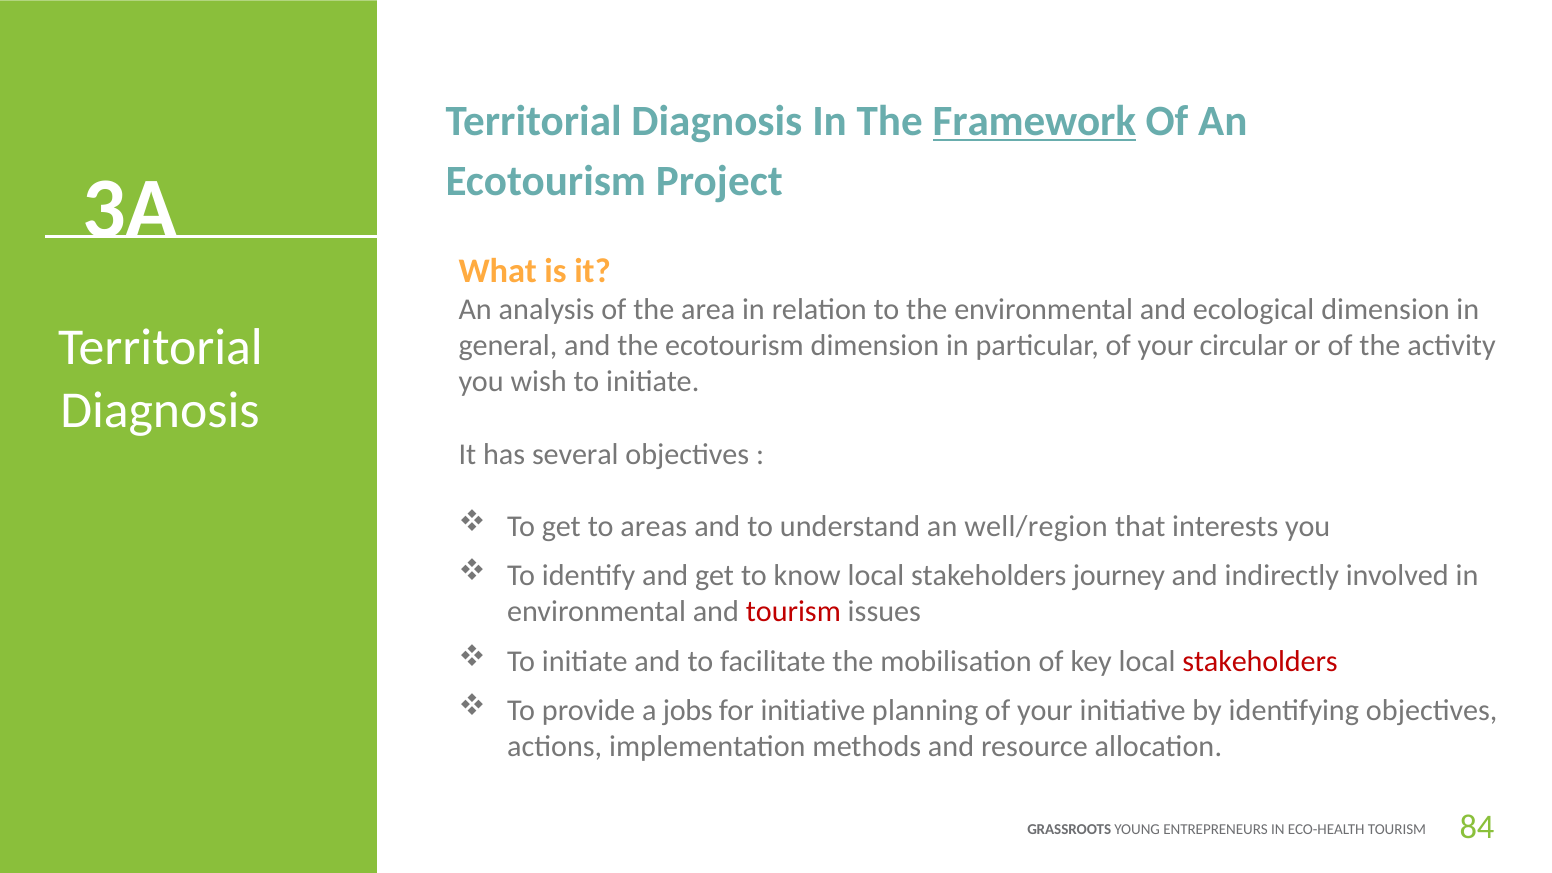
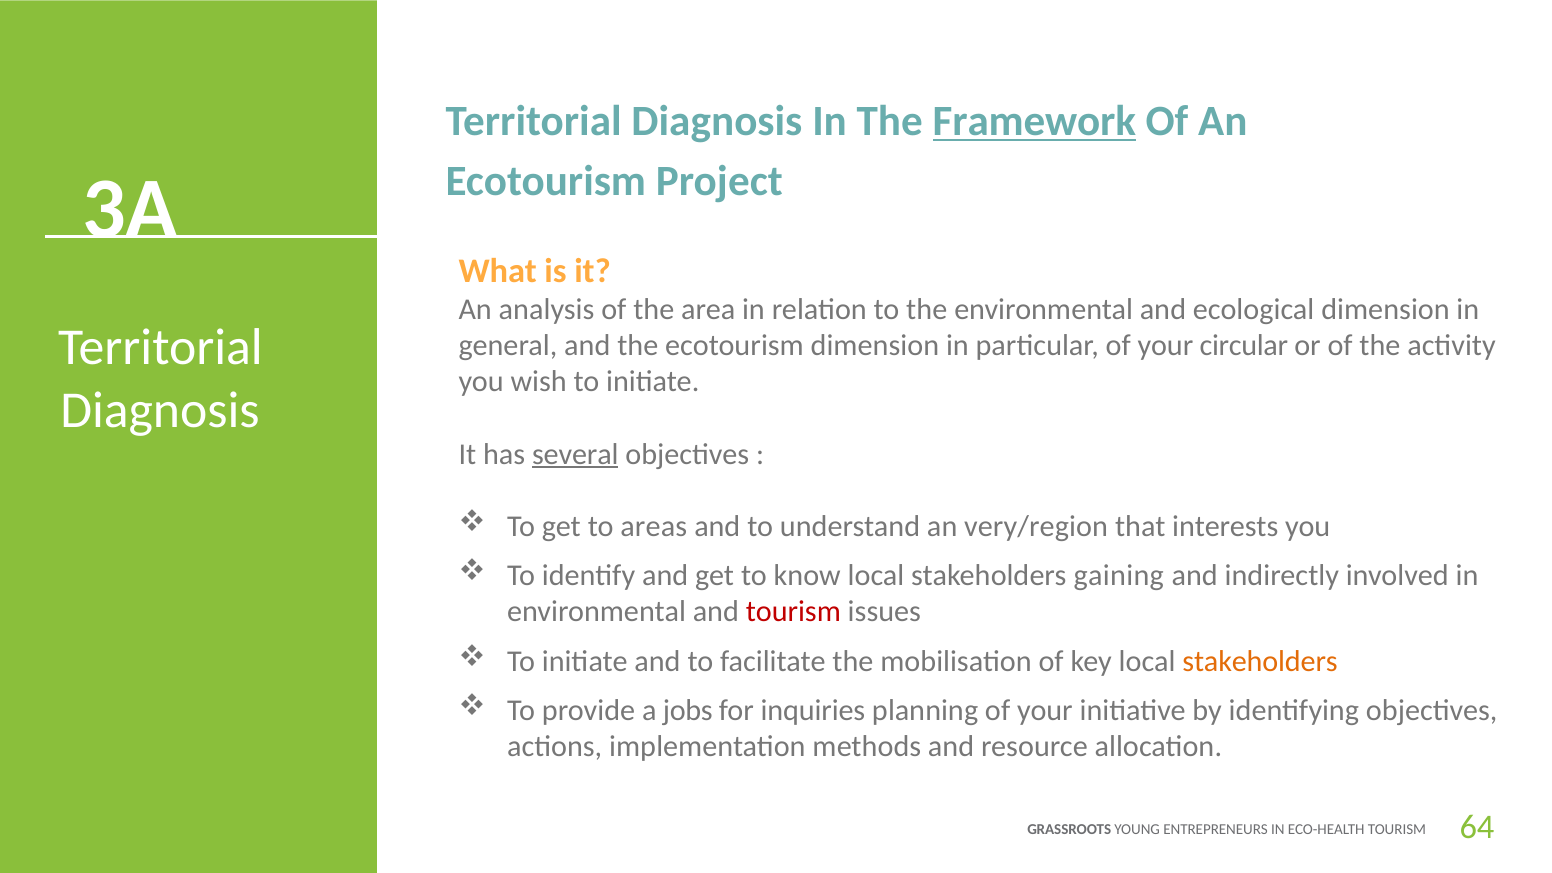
several underline: none -> present
well/region: well/region -> very/region
journey: journey -> gaining
stakeholders at (1260, 661) colour: red -> orange
for initiative: initiative -> inquiries
84: 84 -> 64
